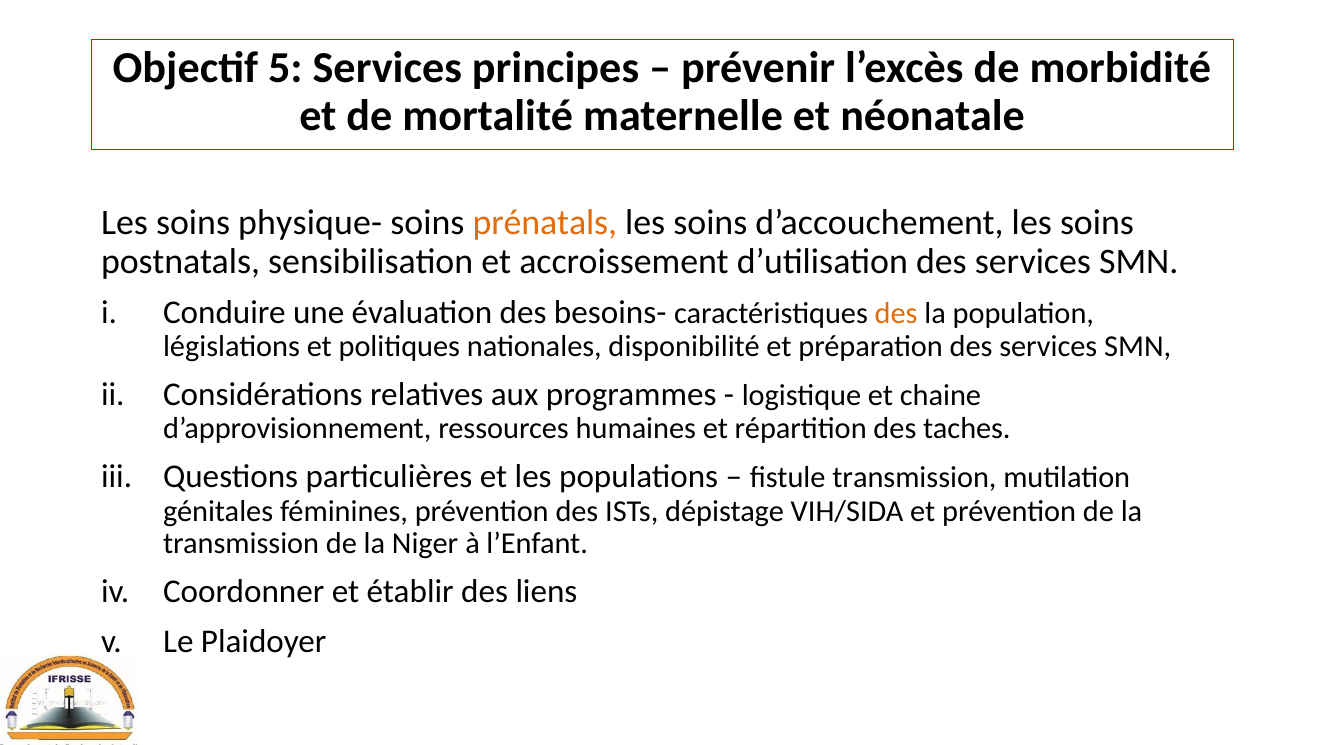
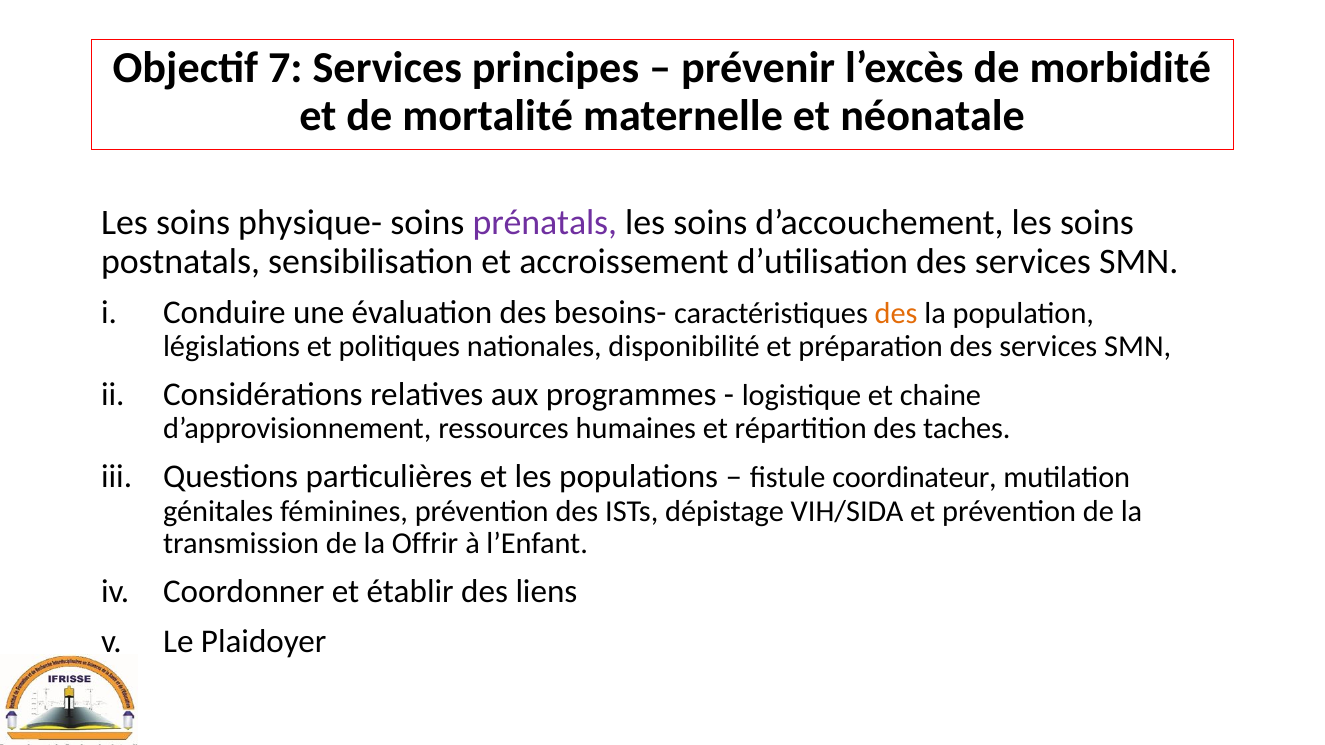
5: 5 -> 7
prénatals colour: orange -> purple
fistule transmission: transmission -> coordinateur
Niger: Niger -> Offrir
